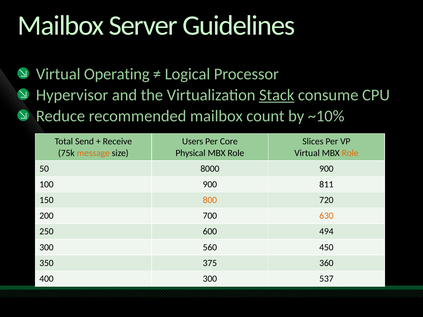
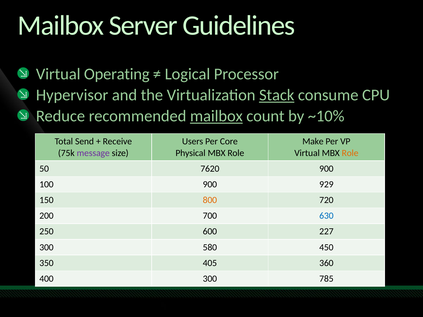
mailbox at (216, 116) underline: none -> present
Slices: Slices -> Make
message colour: orange -> purple
8000: 8000 -> 7620
811: 811 -> 929
630 colour: orange -> blue
494: 494 -> 227
560: 560 -> 580
375: 375 -> 405
537: 537 -> 785
